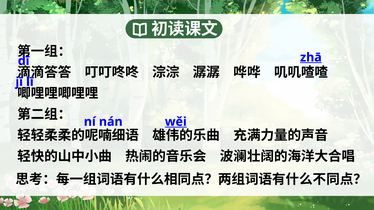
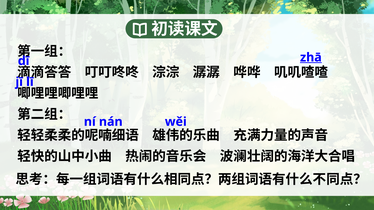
wěi underline: present -> none
